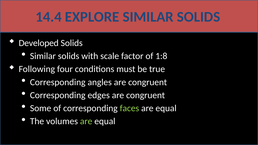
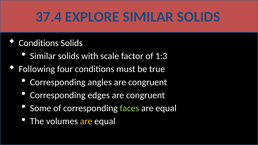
14.4: 14.4 -> 37.4
Developed at (39, 43): Developed -> Conditions
1:8: 1:8 -> 1:3
are at (86, 121) colour: light green -> yellow
